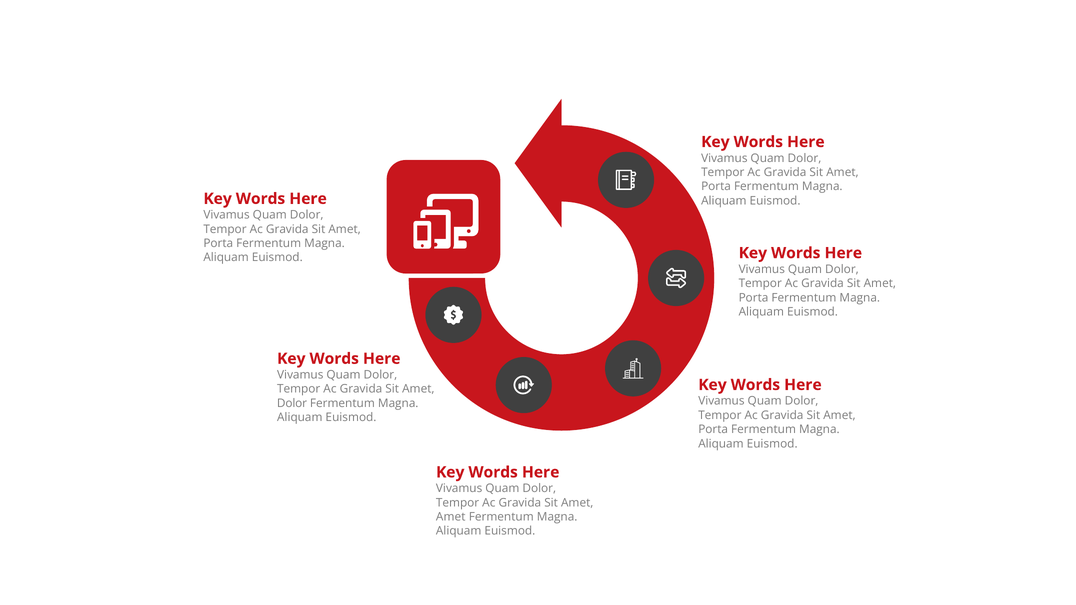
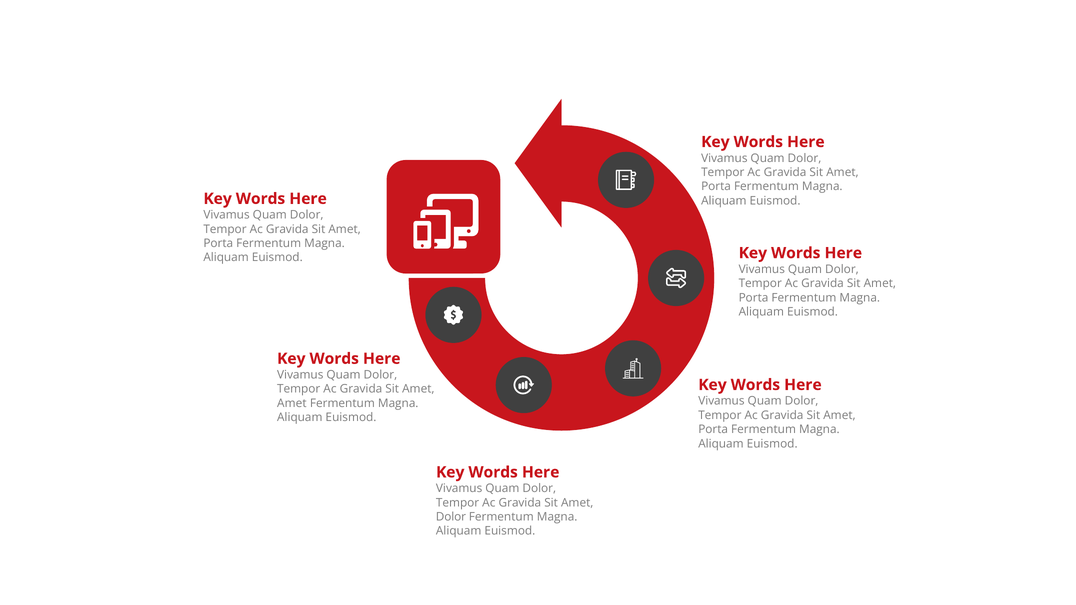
Dolor at (292, 403): Dolor -> Amet
Amet at (451, 517): Amet -> Dolor
